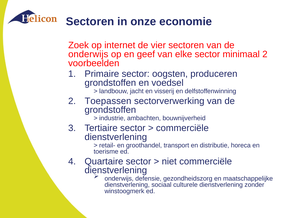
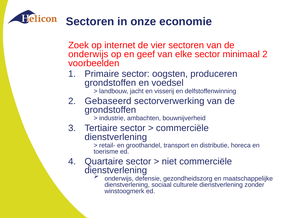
Toepassen: Toepassen -> Gebaseerd
